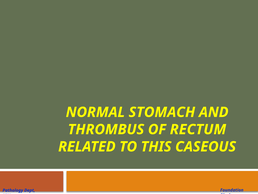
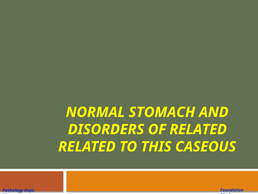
THROMBUS: THROMBUS -> DISORDERS
OF RECTUM: RECTUM -> RELATED
